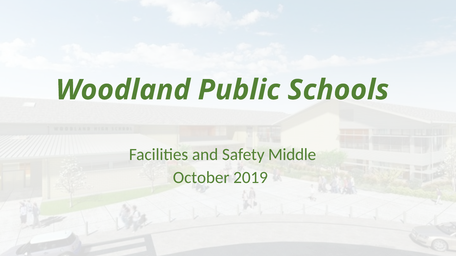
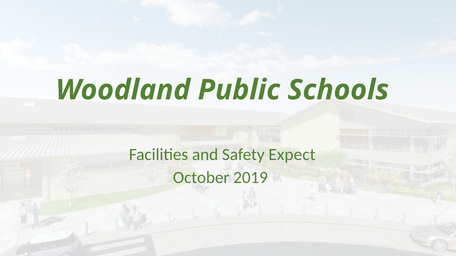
Middle: Middle -> Expect
